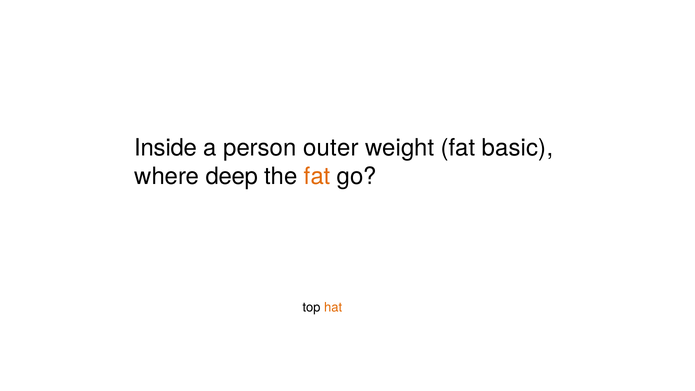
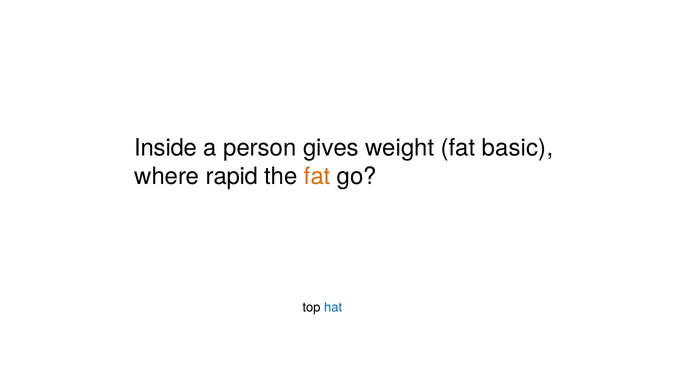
outer: outer -> gives
deep: deep -> rapid
hat colour: orange -> blue
